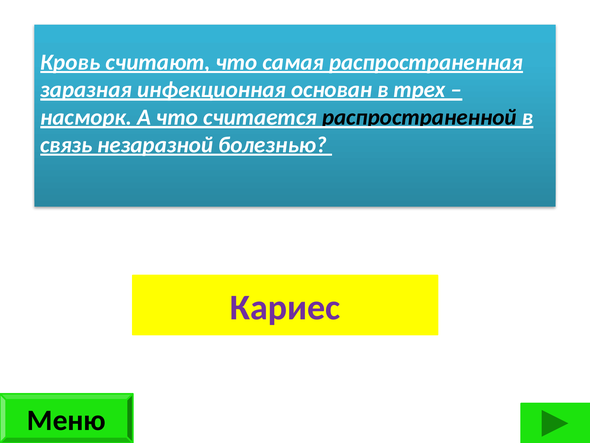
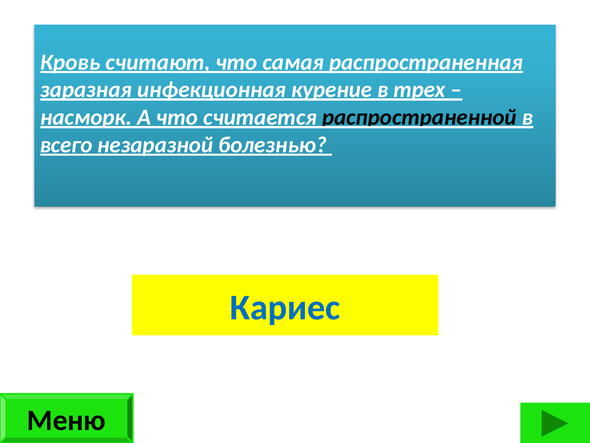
основан: основан -> курение
связь: связь -> всего
Кариес colour: purple -> blue
